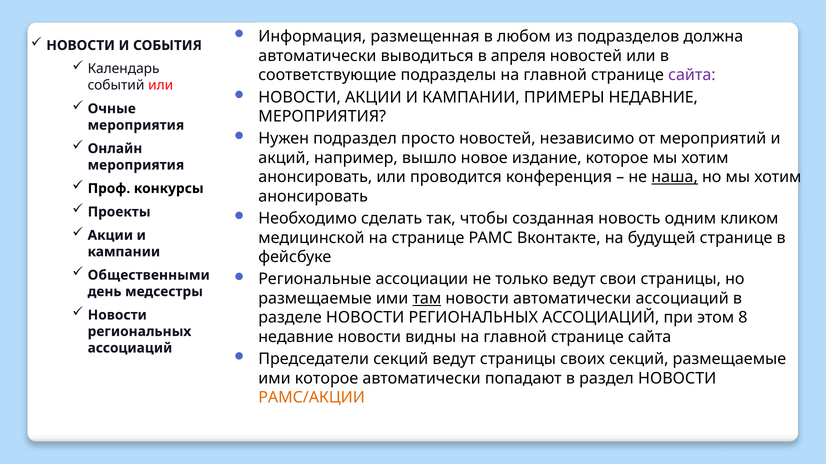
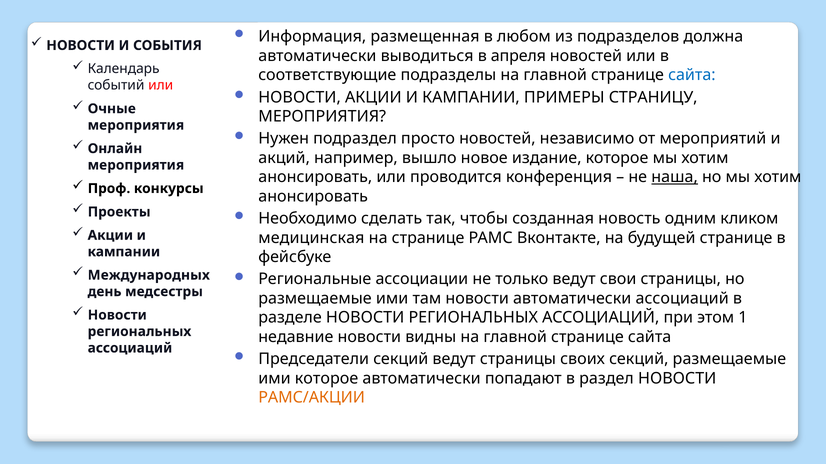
сайта at (692, 75) colour: purple -> blue
ПРИМЕРЫ НЕДАВНИЕ: НЕДАВНИЕ -> СТРАНИЦУ
медицинской: медицинской -> медицинская
Общественными: Общественными -> Международных
там underline: present -> none
8: 8 -> 1
